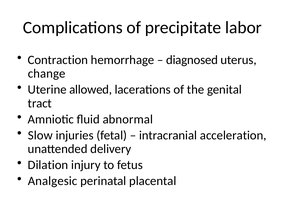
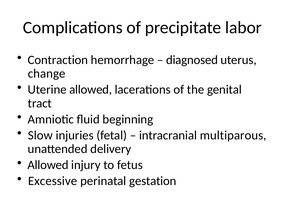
abnormal: abnormal -> beginning
acceleration: acceleration -> multiparous
Dilation at (48, 165): Dilation -> Allowed
Analgesic: Analgesic -> Excessive
placental: placental -> gestation
